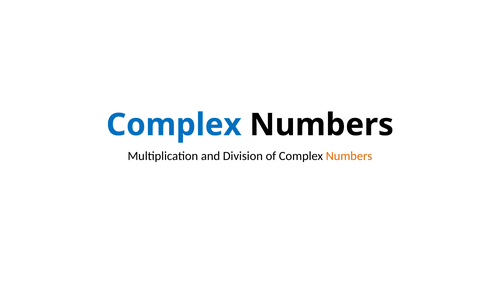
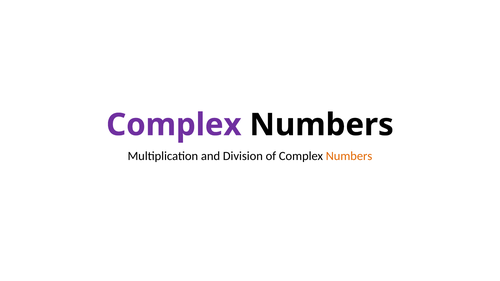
Complex at (174, 125) colour: blue -> purple
